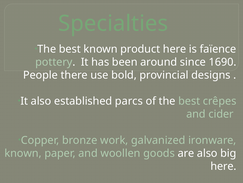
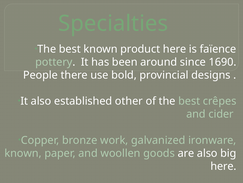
parcs: parcs -> other
